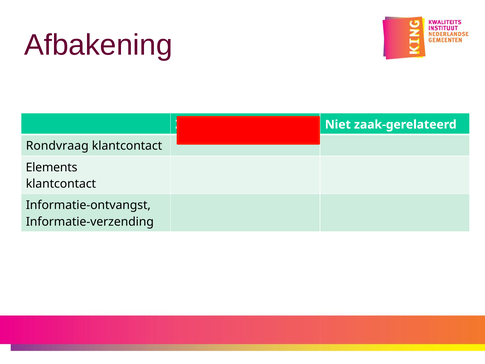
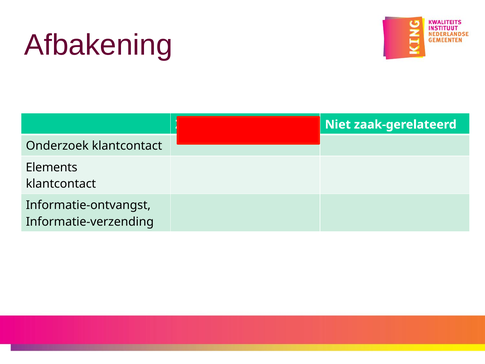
Rondvraag: Rondvraag -> Onderzoek
